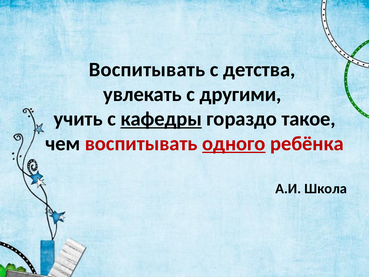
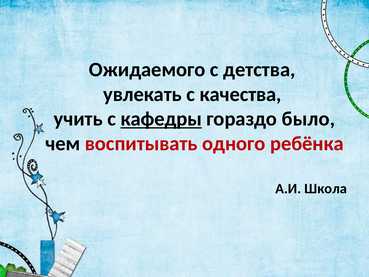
Воспитывать at (147, 70): Воспитывать -> Ожидаемого
другими: другими -> качества
такое: такое -> было
одного underline: present -> none
